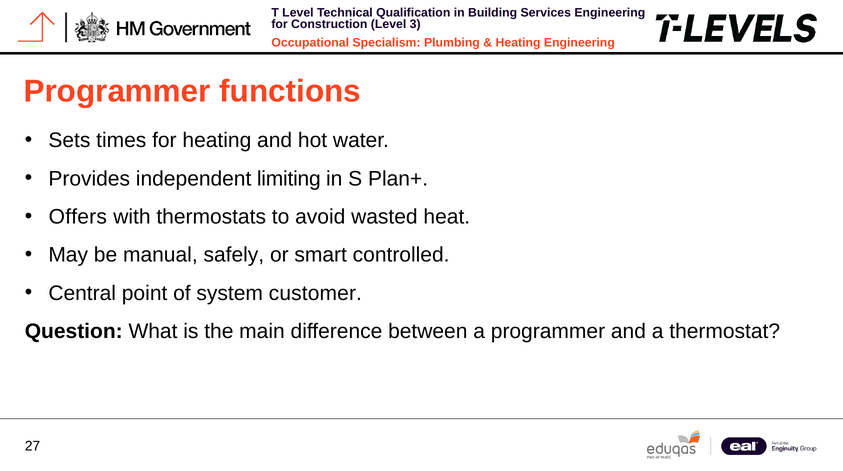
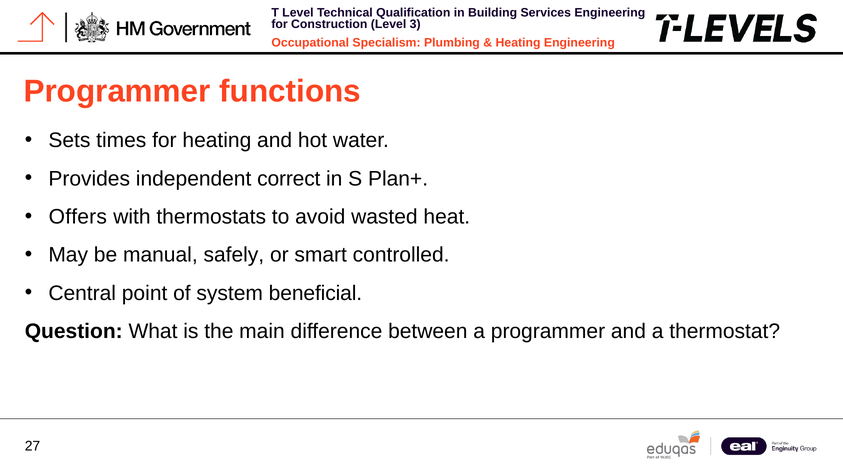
limiting: limiting -> correct
customer: customer -> beneficial
